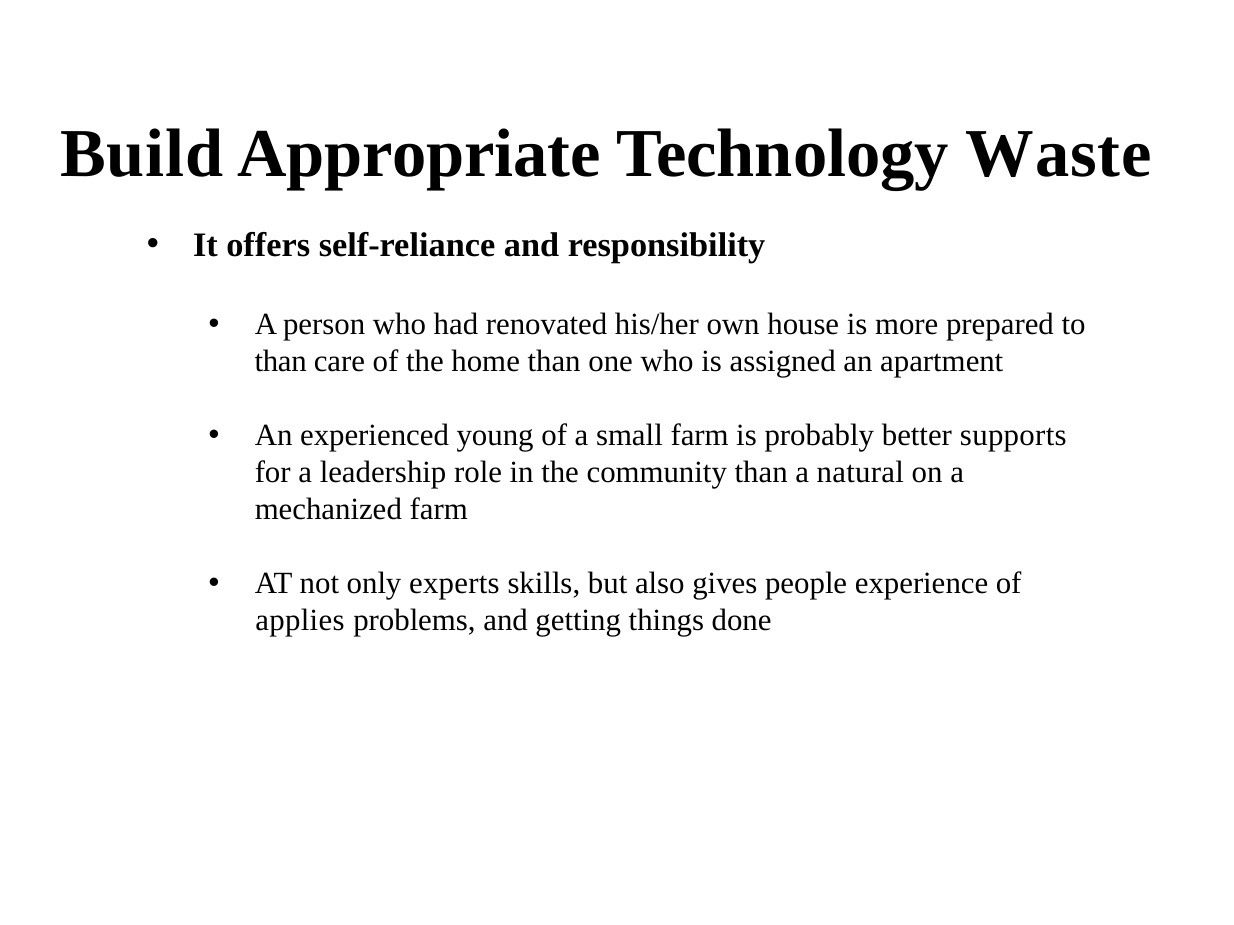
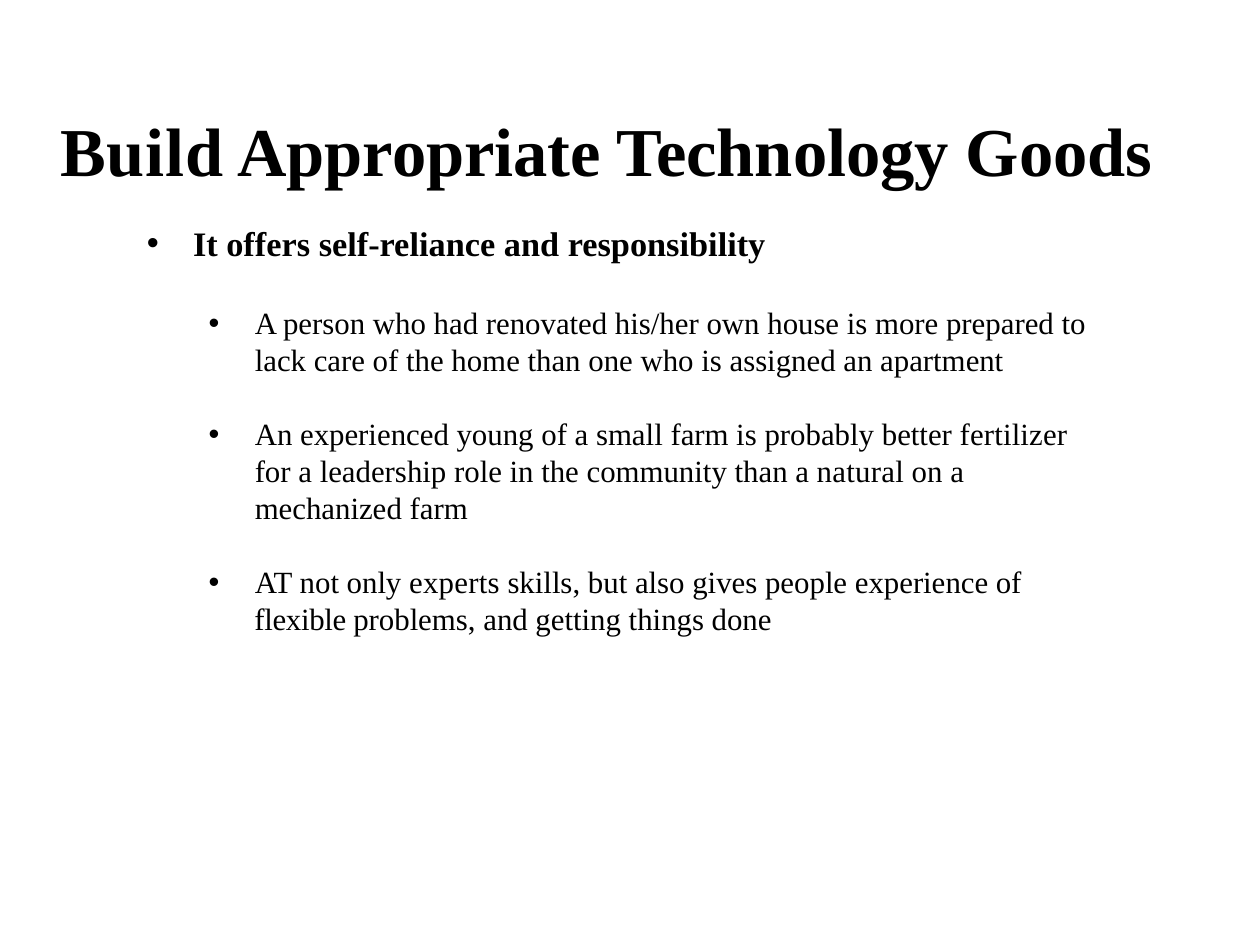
Waste: Waste -> Goods
than at (281, 362): than -> lack
supports: supports -> fertilizer
applies: applies -> flexible
